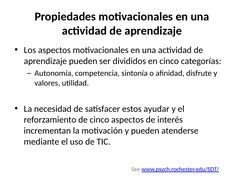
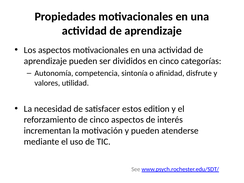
ayudar: ayudar -> edition
